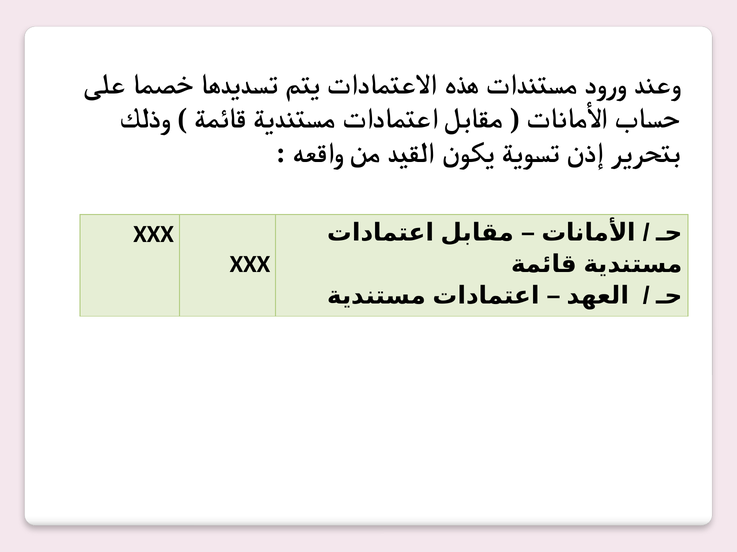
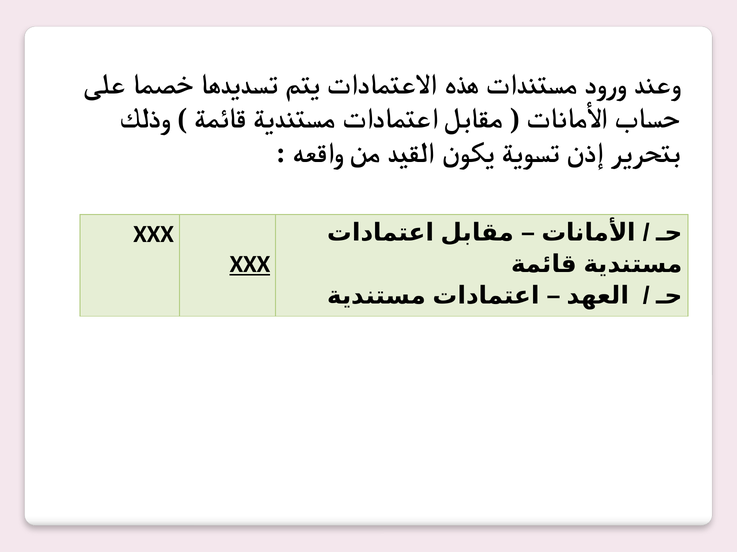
XXX at (250, 265) underline: none -> present
